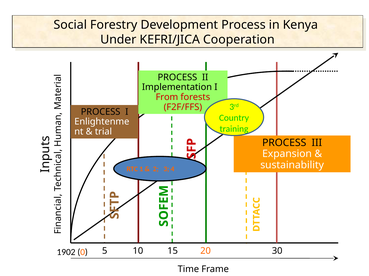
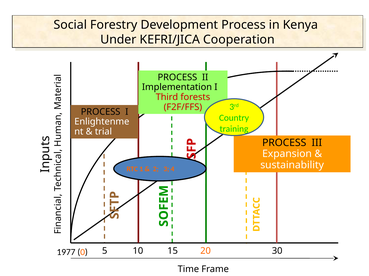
From: From -> Third
1902: 1902 -> 1977
